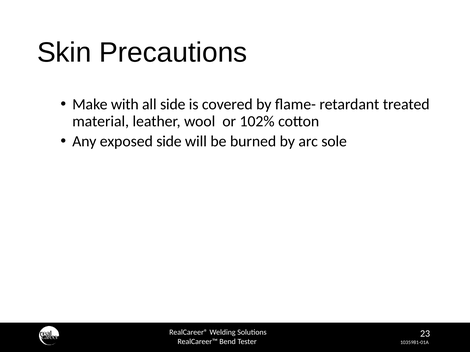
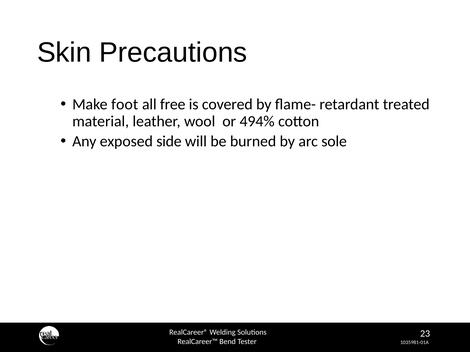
with: with -> foot
all side: side -> free
102%: 102% -> 494%
